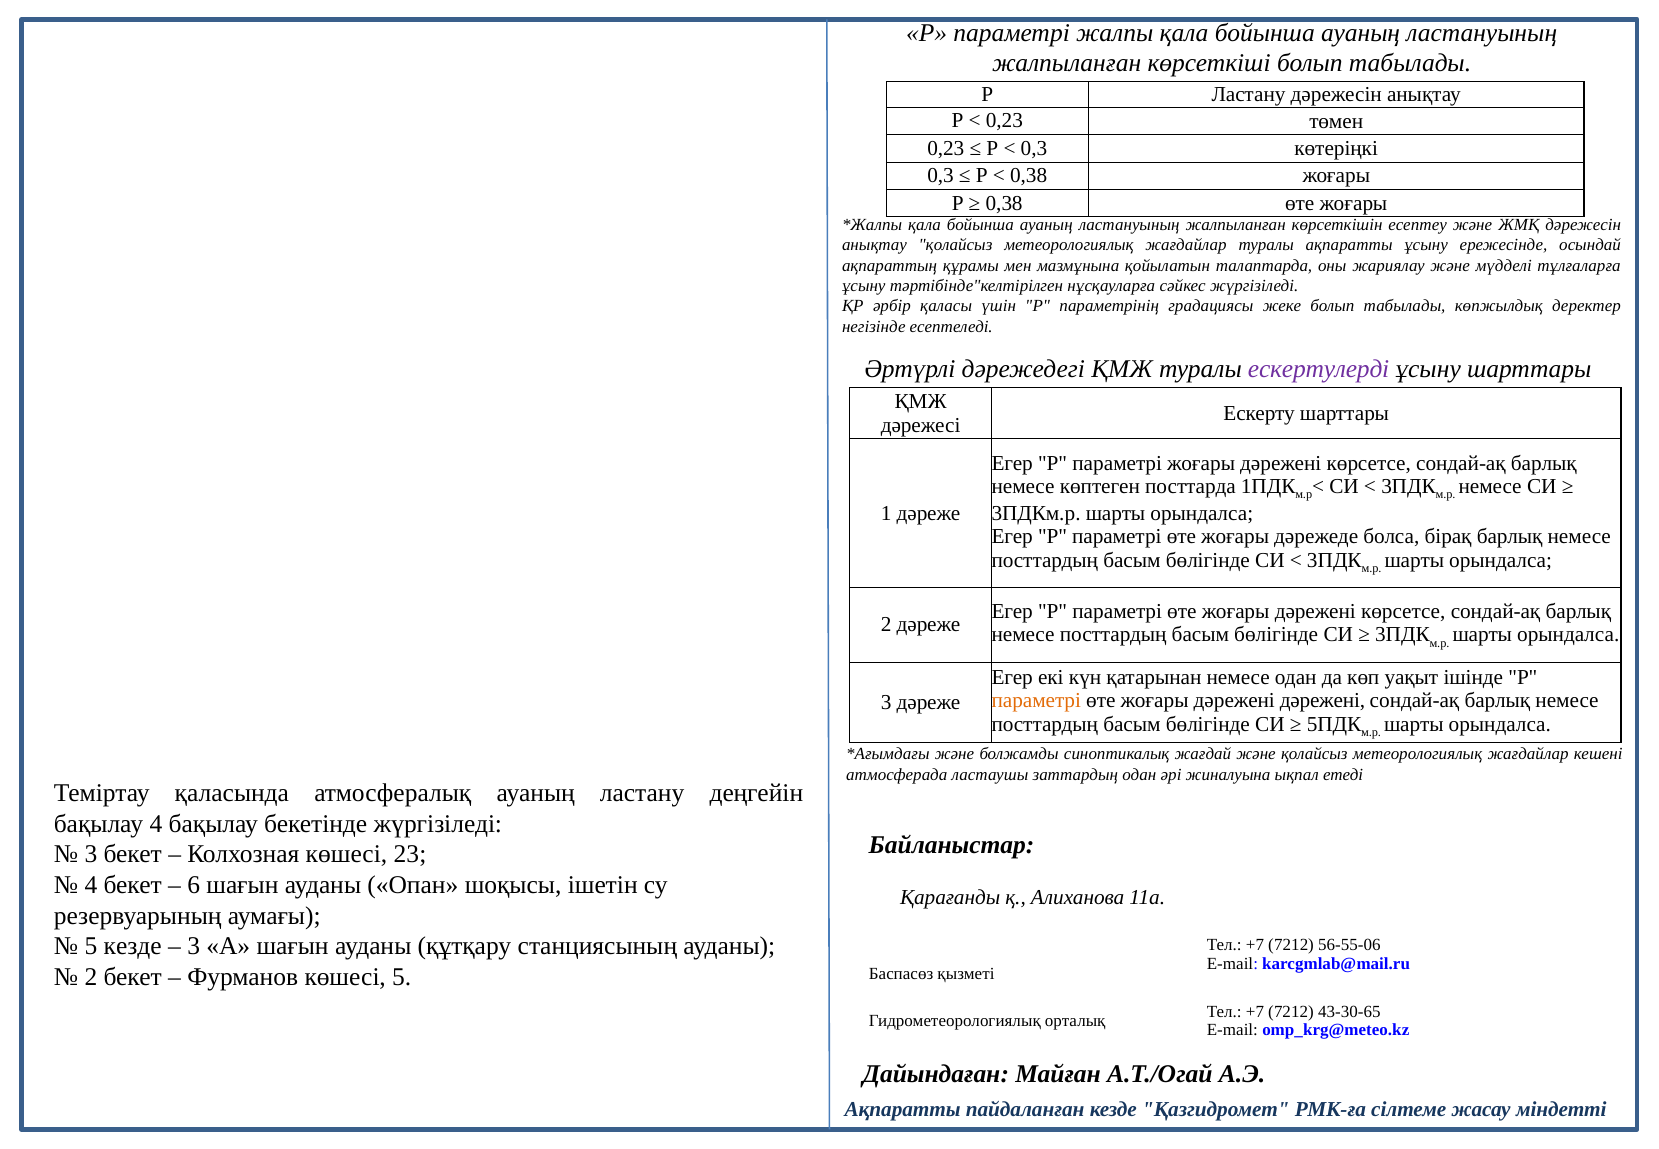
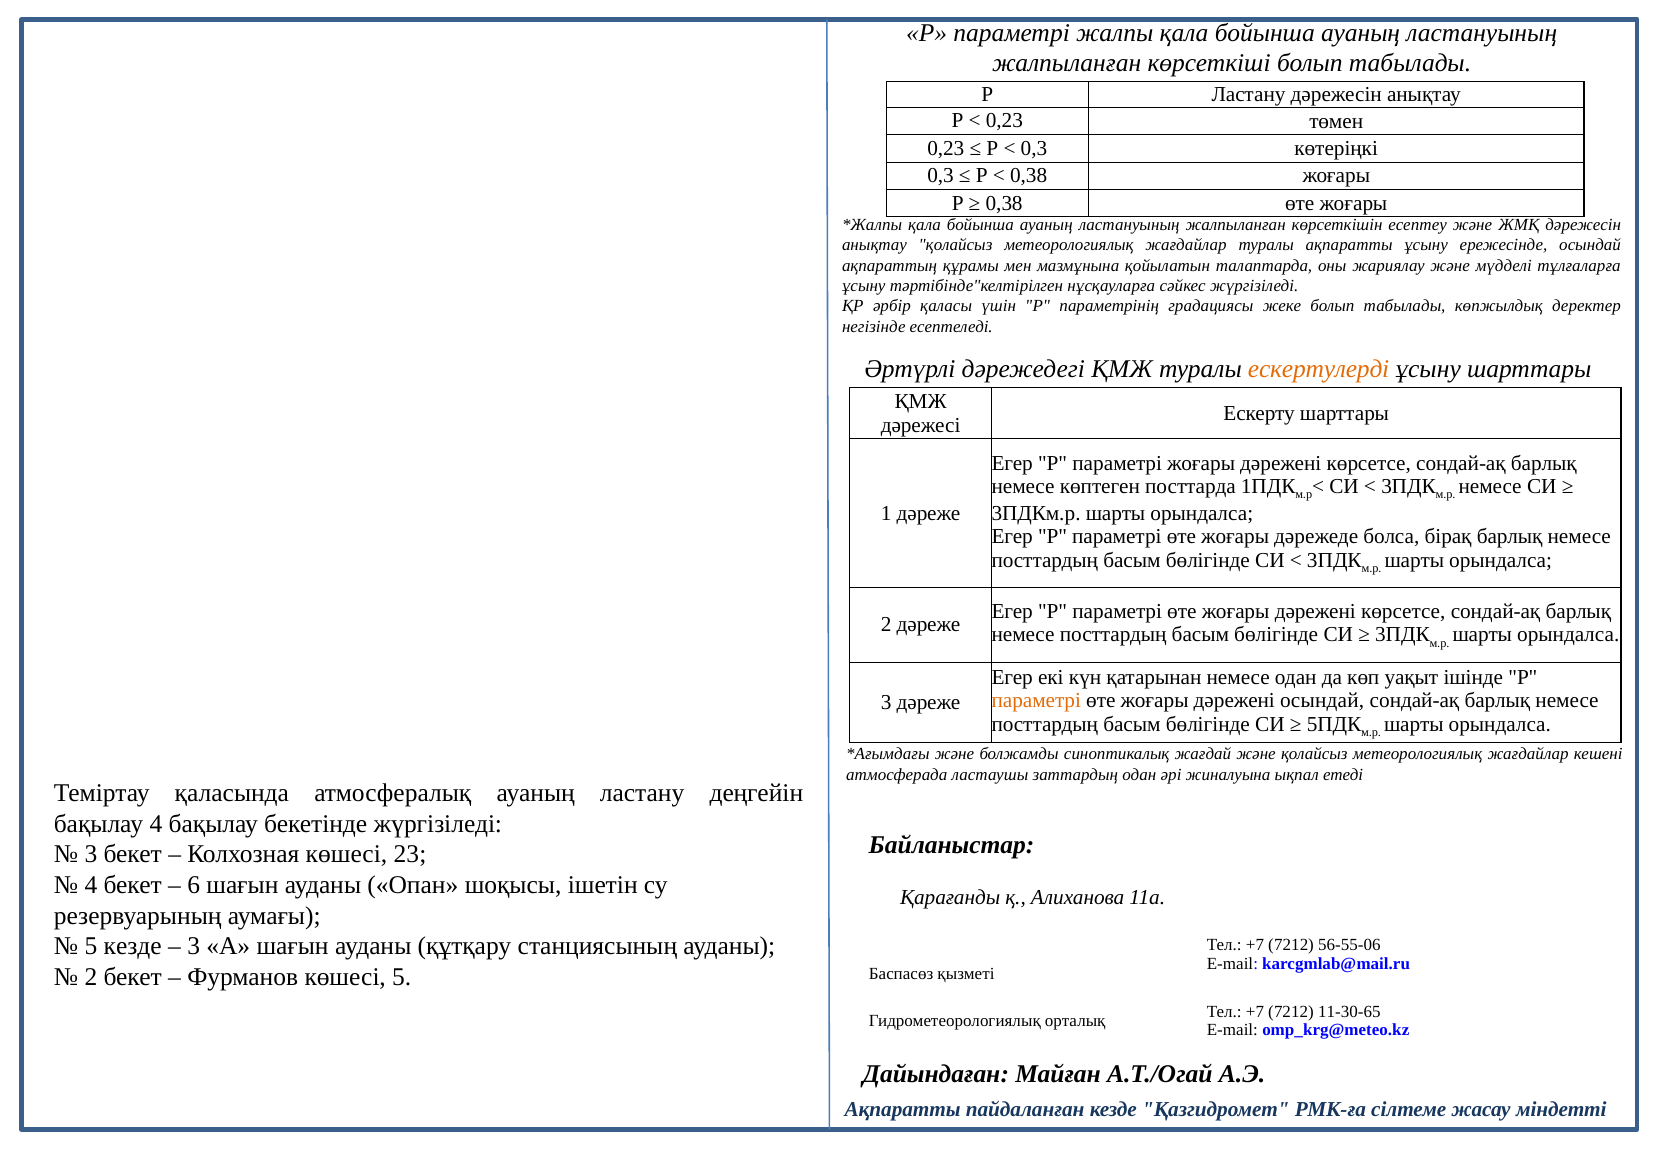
ескертулерді colour: purple -> orange
дәрежені дәрежені: дәрежені -> осындай
43-30-65: 43-30-65 -> 11-30-65
